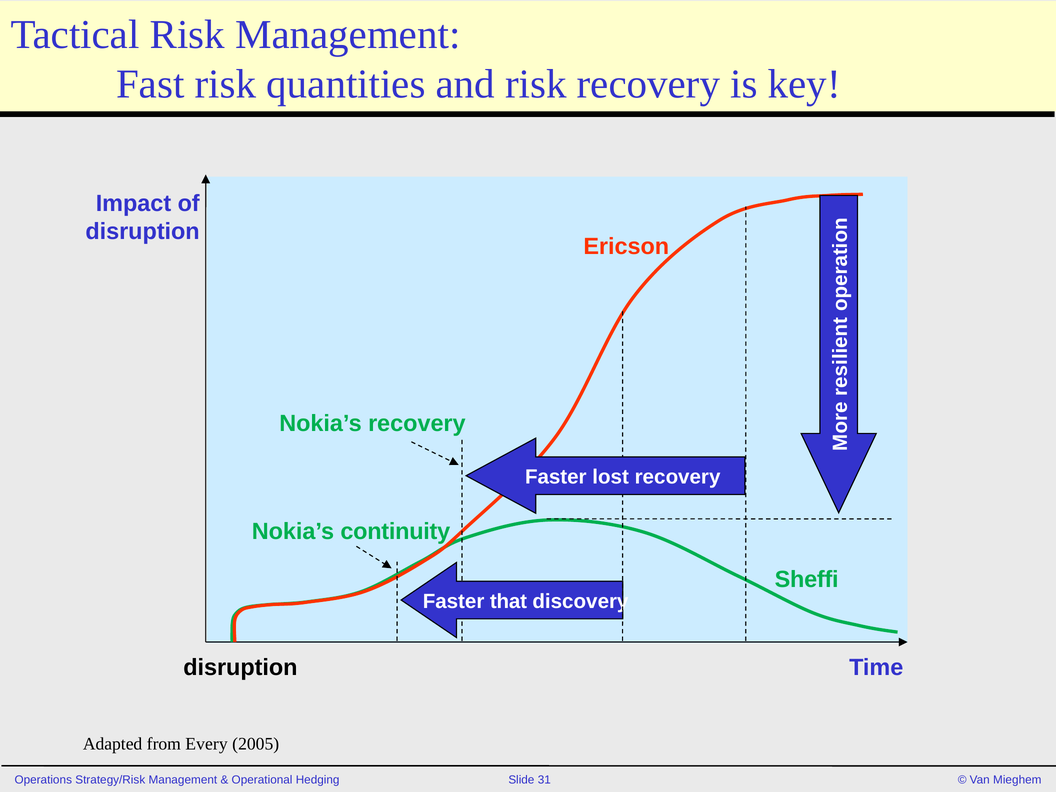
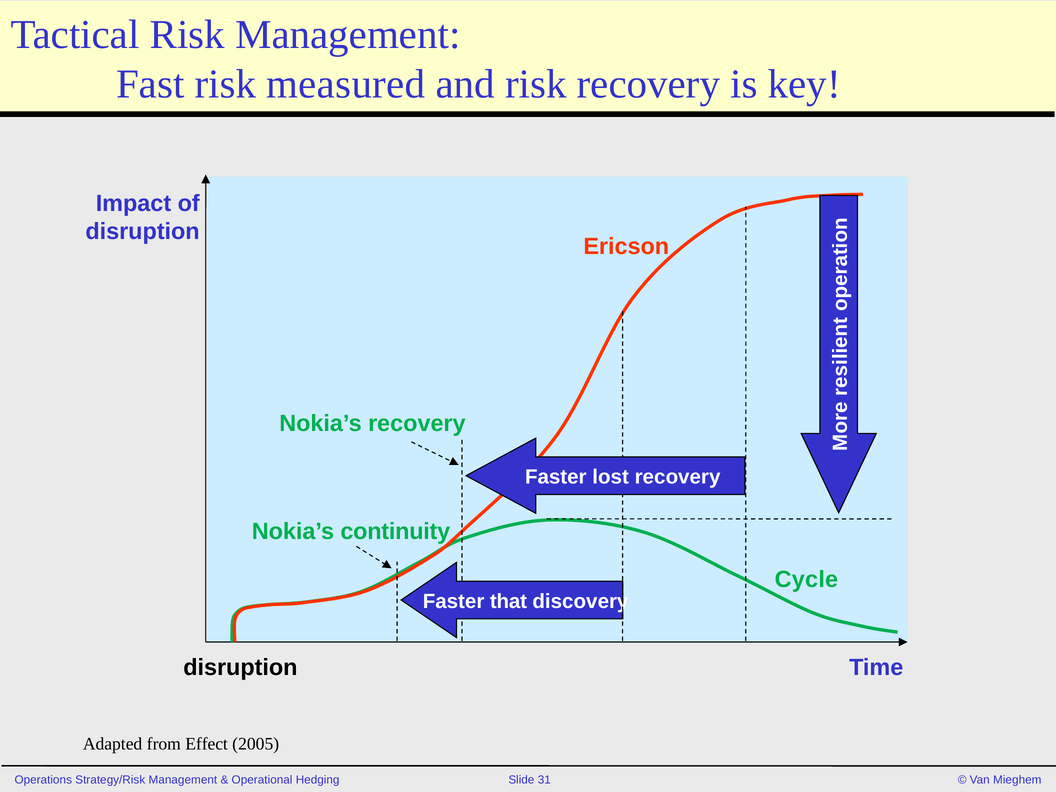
quantities: quantities -> measured
Sheffi: Sheffi -> Cycle
Every: Every -> Effect
